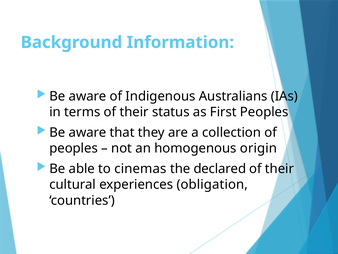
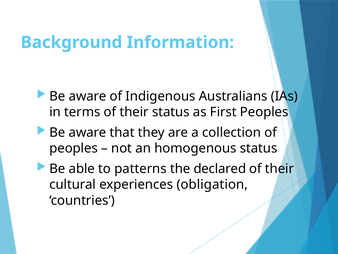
homogenous origin: origin -> status
cinemas: cinemas -> patterns
